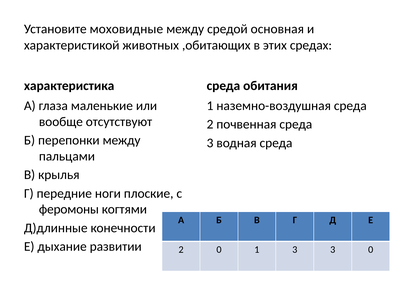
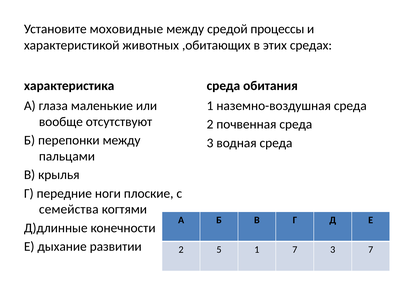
основная: основная -> процессы
феромоны: феромоны -> семейства
2 0: 0 -> 5
1 3: 3 -> 7
3 0: 0 -> 7
